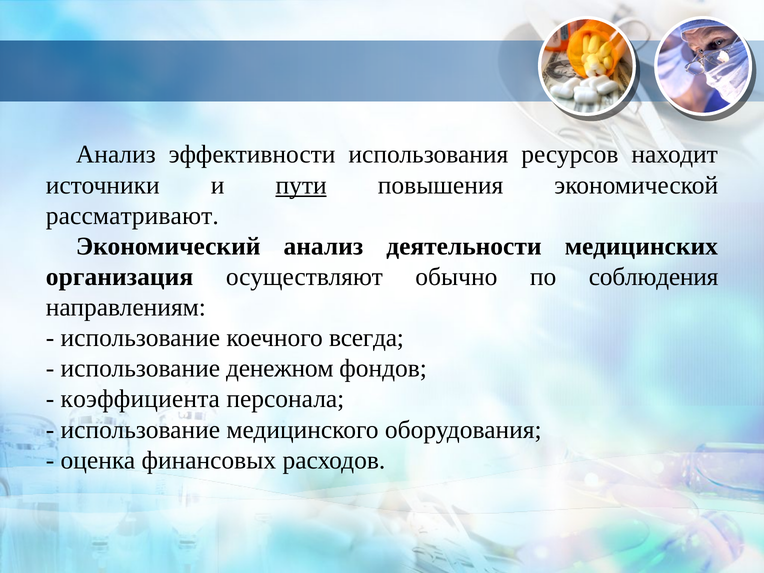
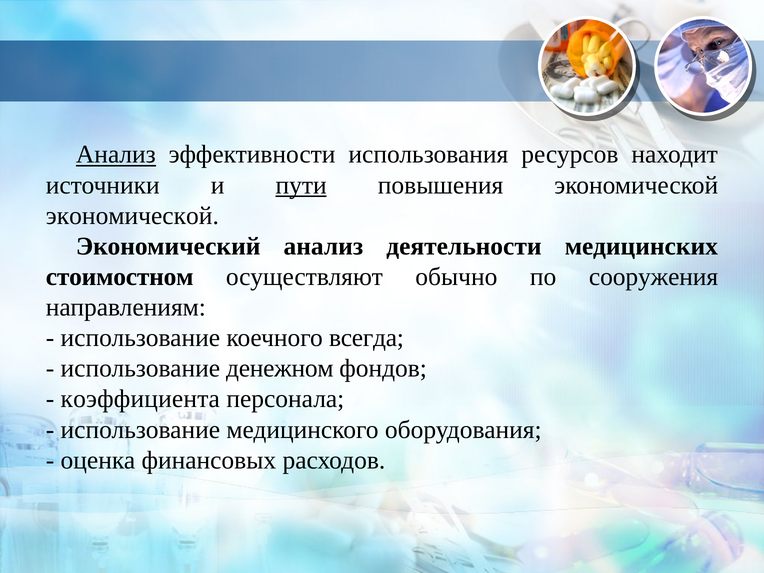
Анализ at (116, 155) underline: none -> present
рассматривают at (132, 216): рассматривают -> экономической
организация: организация -> стоимостном
соблюдения: соблюдения -> сооружения
